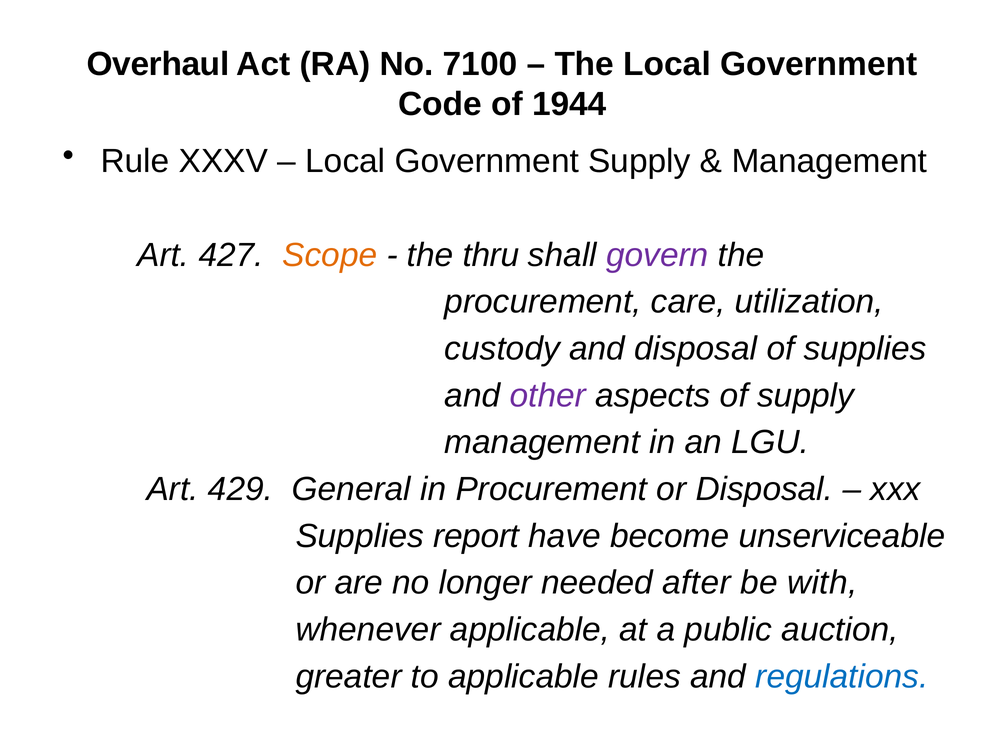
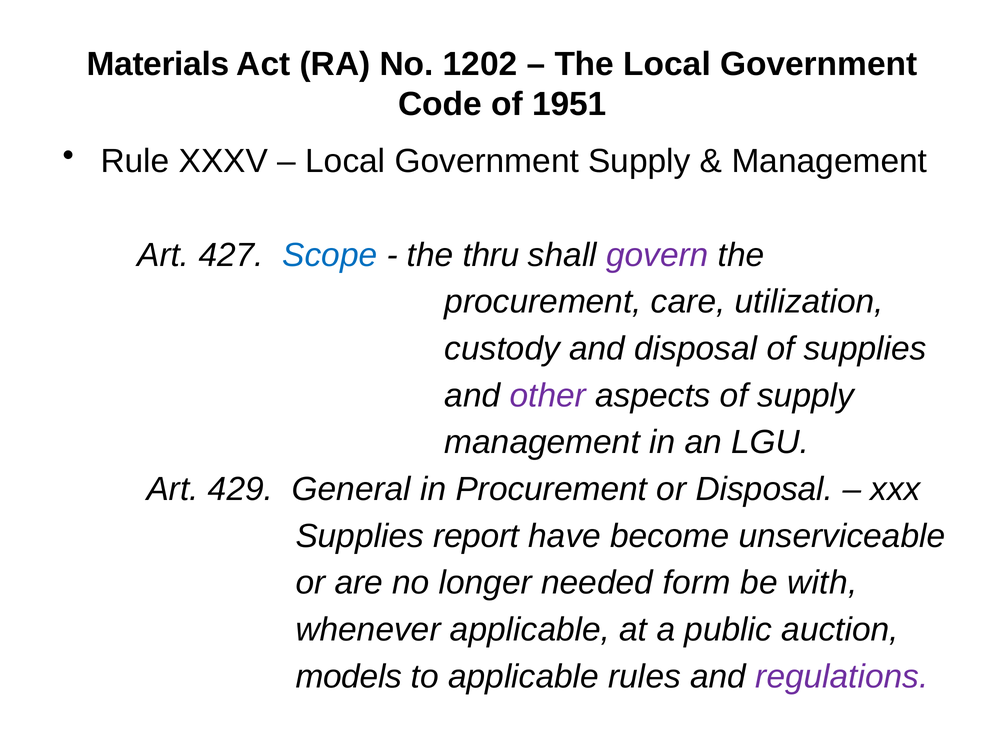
Overhaul: Overhaul -> Materials
7100: 7100 -> 1202
1944: 1944 -> 1951
Scope colour: orange -> blue
after: after -> form
greater: greater -> models
regulations colour: blue -> purple
